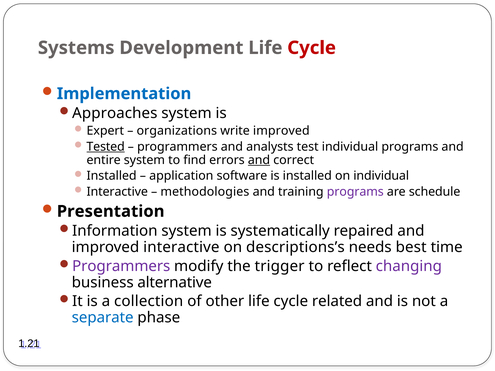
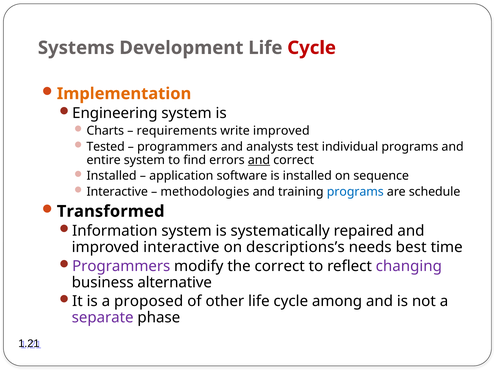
Implementation colour: blue -> orange
Approaches: Approaches -> Engineering
Expert: Expert -> Charts
organizations: organizations -> requirements
Tested underline: present -> none
on individual: individual -> sequence
programs at (355, 192) colour: purple -> blue
Presentation: Presentation -> Transformed
the trigger: trigger -> correct
collection: collection -> proposed
related: related -> among
separate colour: blue -> purple
